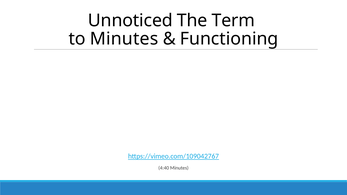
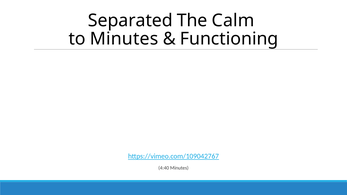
Unnoticed: Unnoticed -> Separated
Term: Term -> Calm
